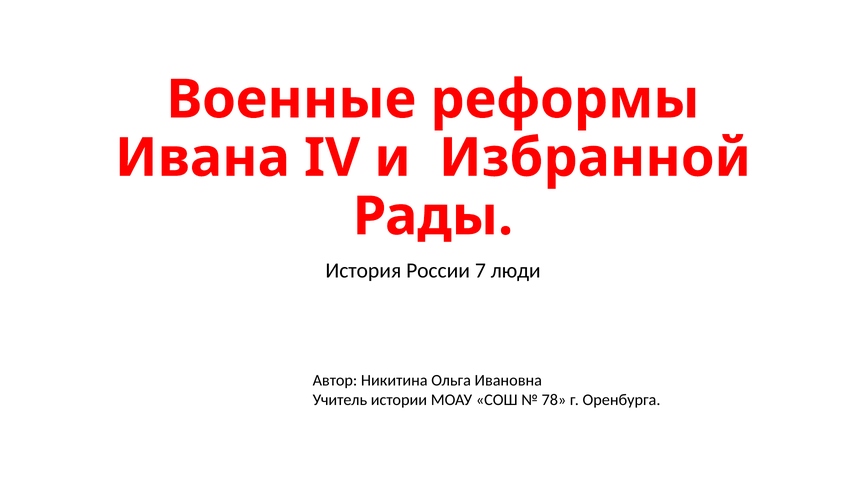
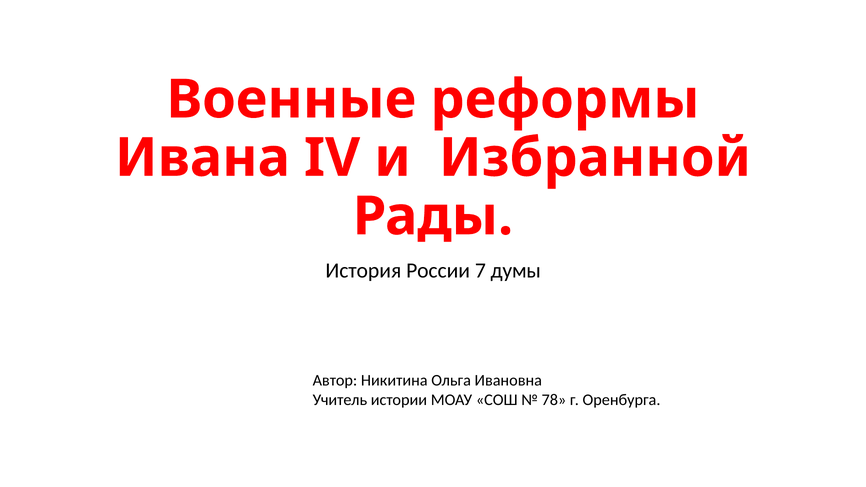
люди: люди -> думы
